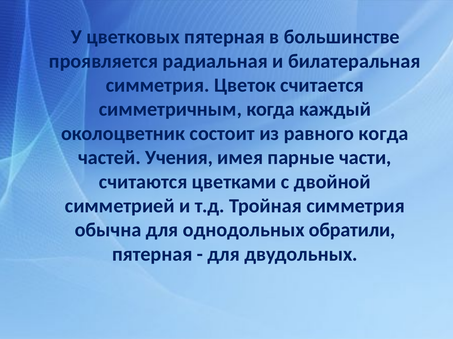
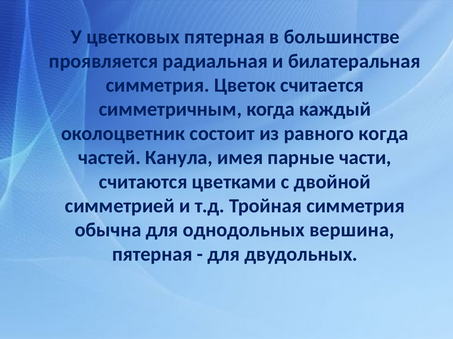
Учения: Учения -> Канула
обратили: обратили -> вершина
